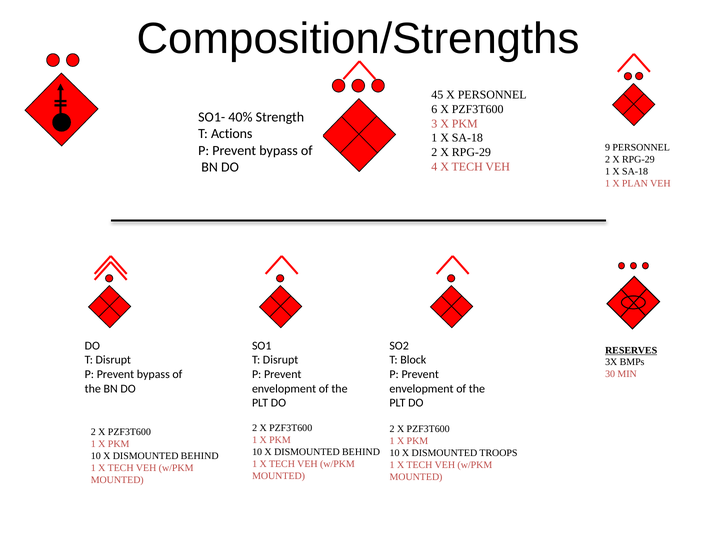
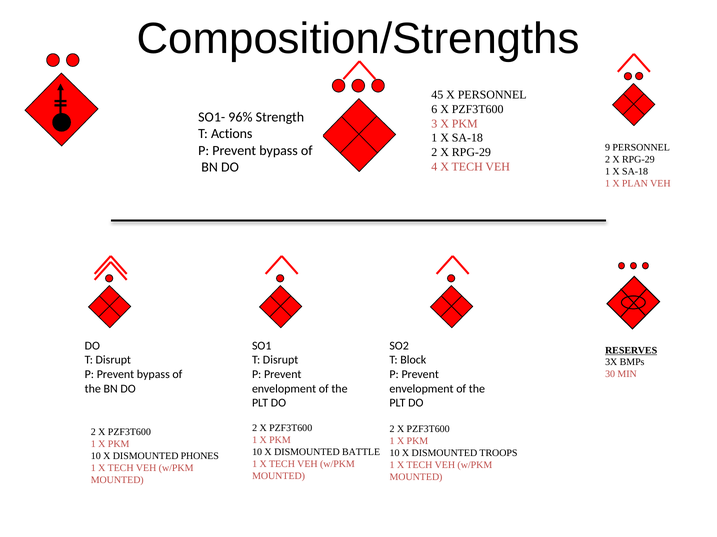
40%: 40% -> 96%
BEHIND at (361, 452): BEHIND -> BATTLE
BEHIND at (200, 457): BEHIND -> PHONES
